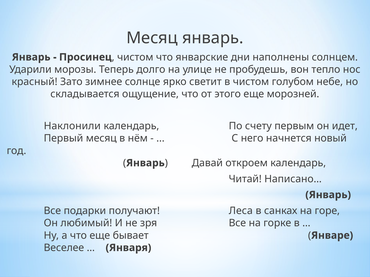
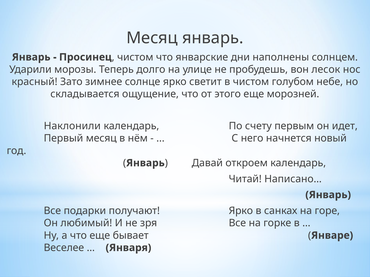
тепло: тепло -> лесок
получают Леса: Леса -> Ярко
